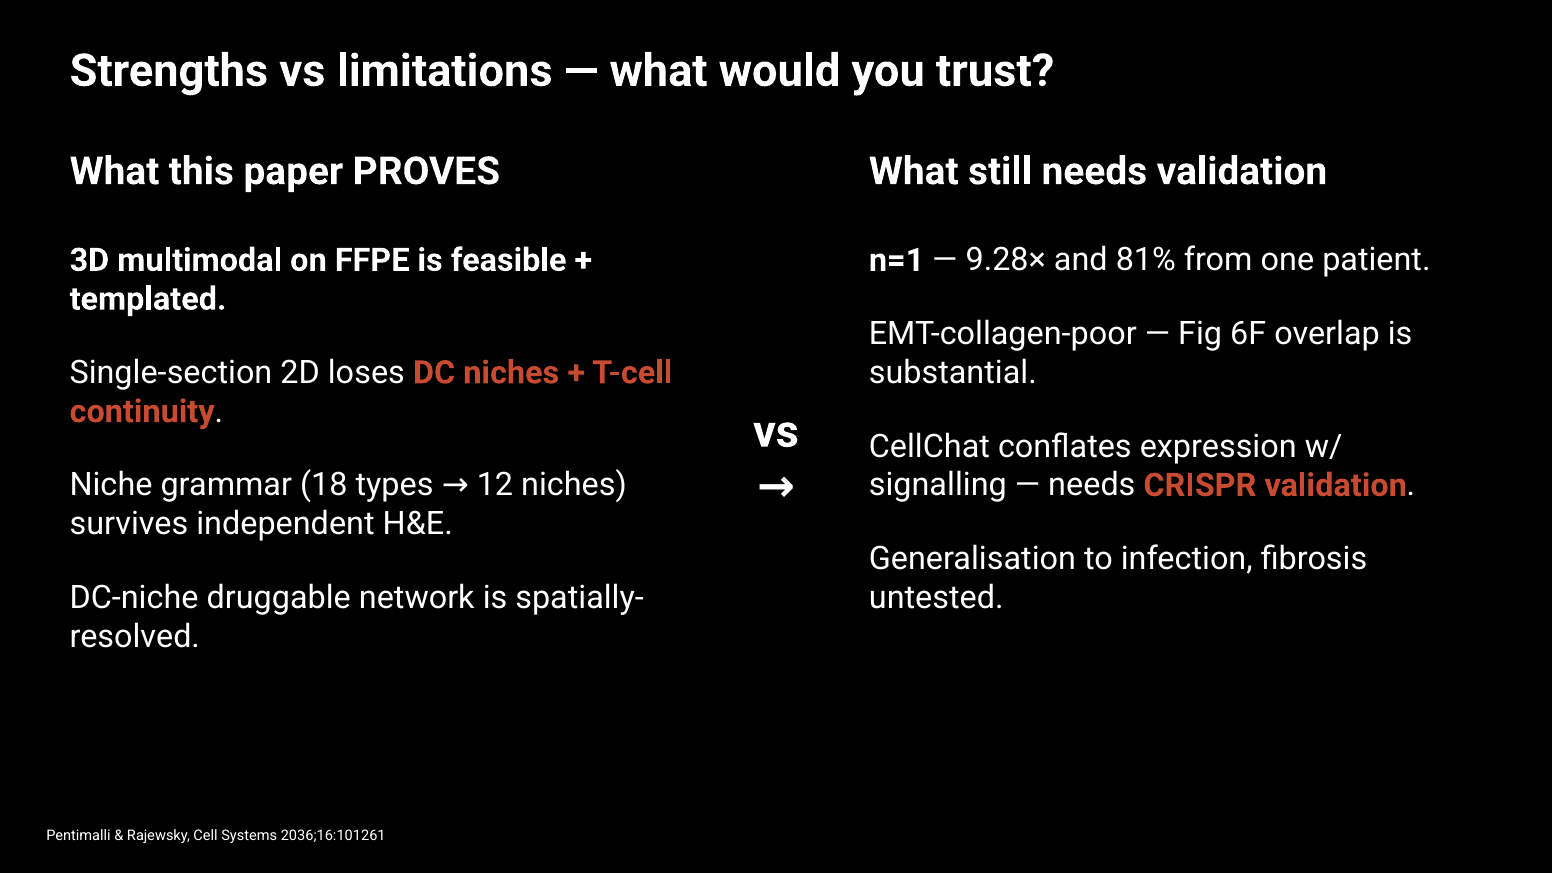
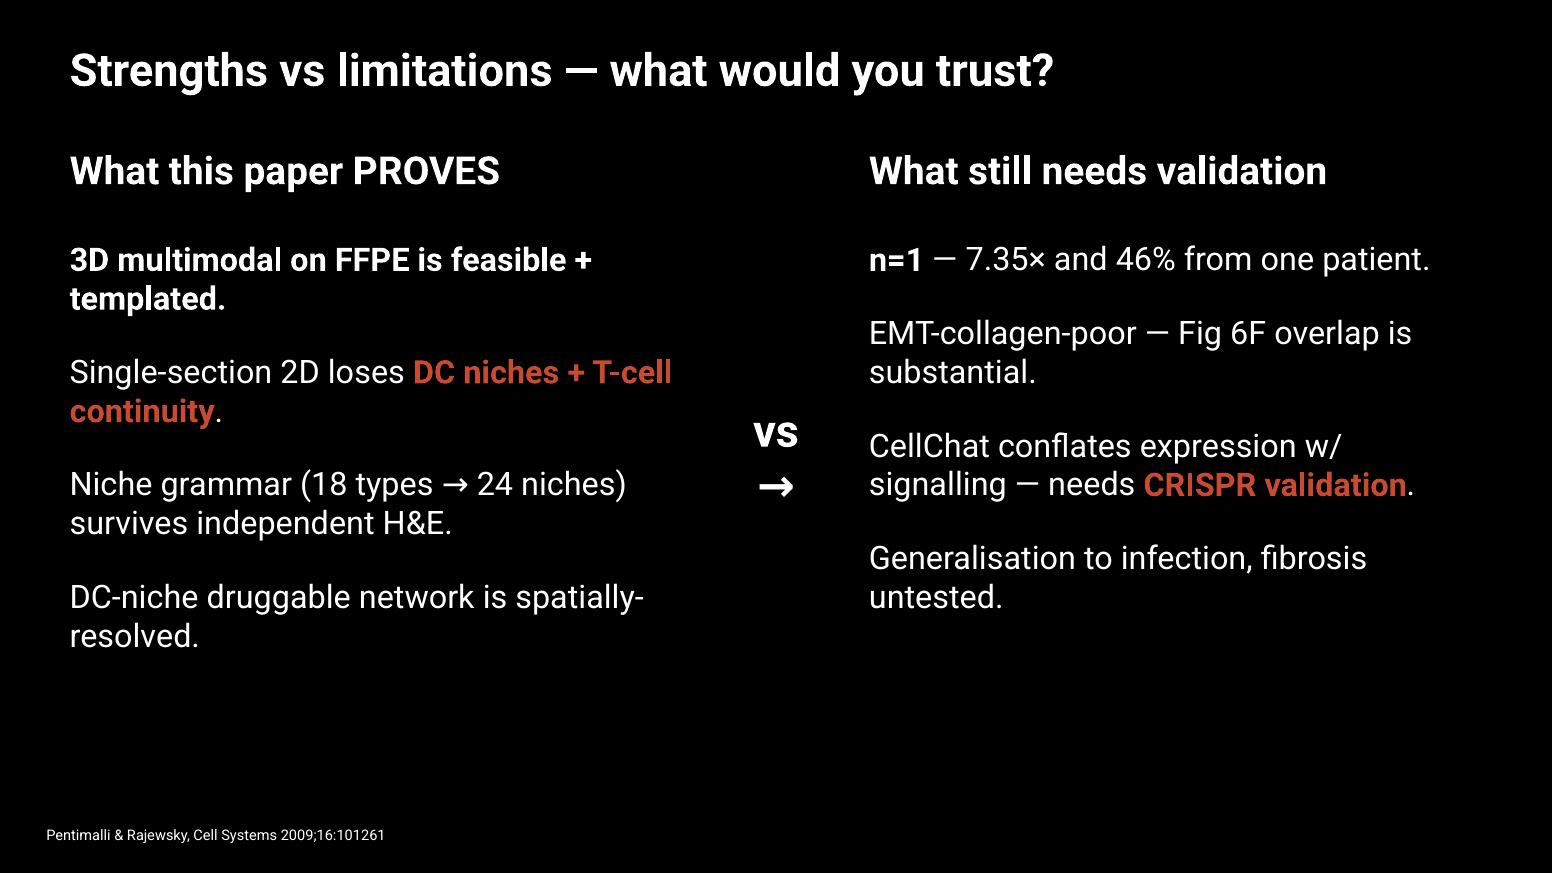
9.28×: 9.28× -> 7.35×
81%: 81% -> 46%
12: 12 -> 24
2036;16:101261: 2036;16:101261 -> 2009;16:101261
